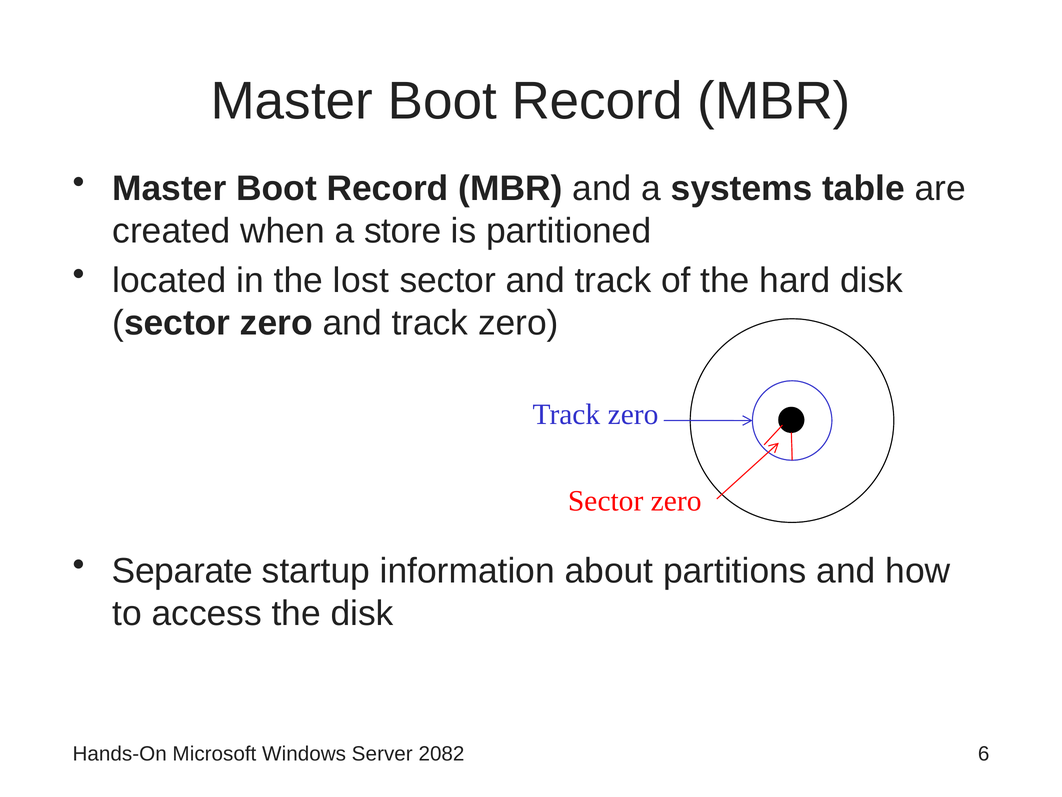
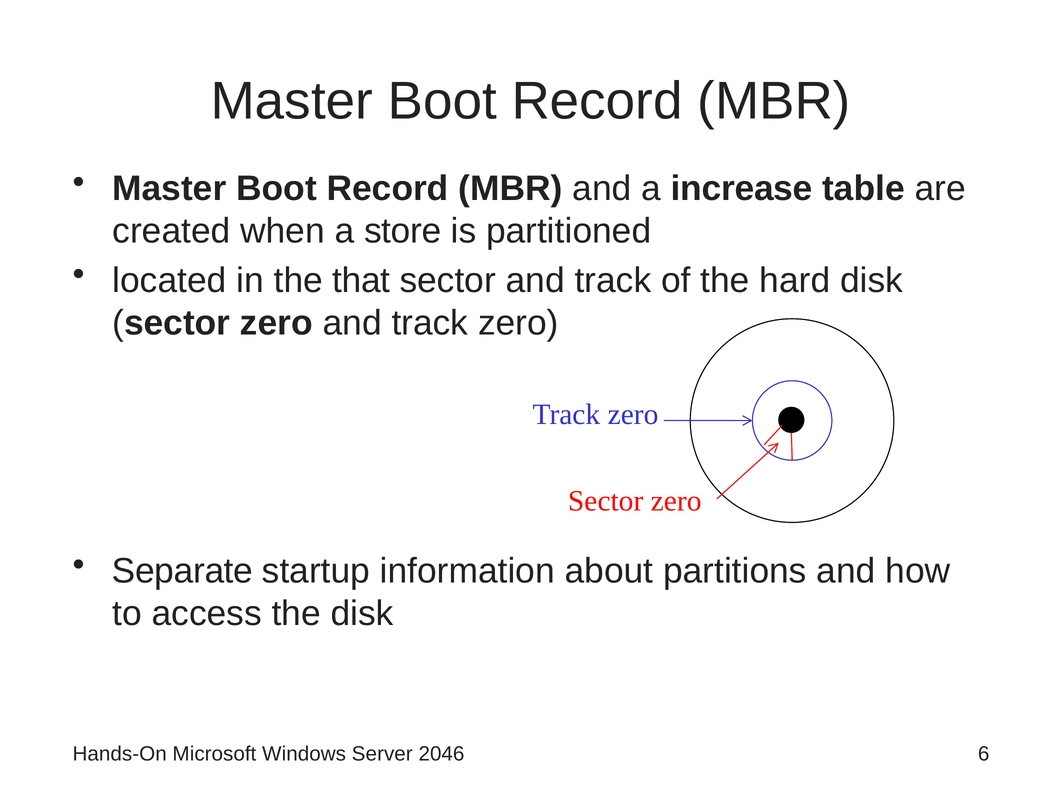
systems: systems -> increase
lost: lost -> that
2082: 2082 -> 2046
